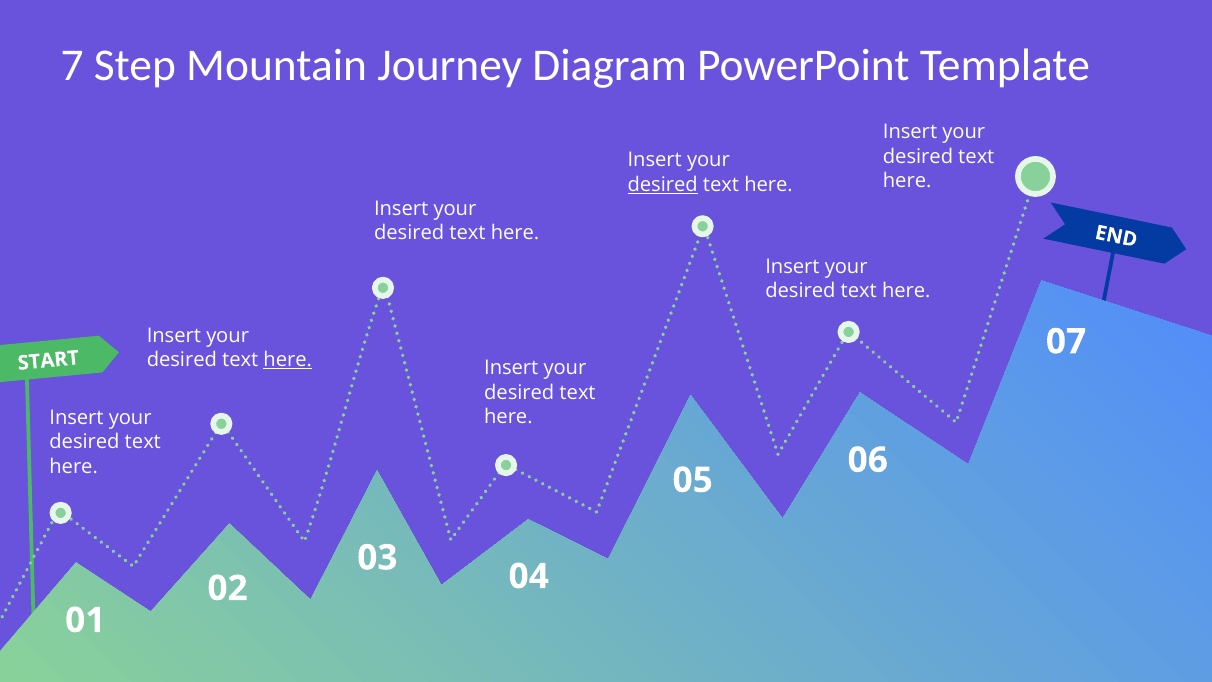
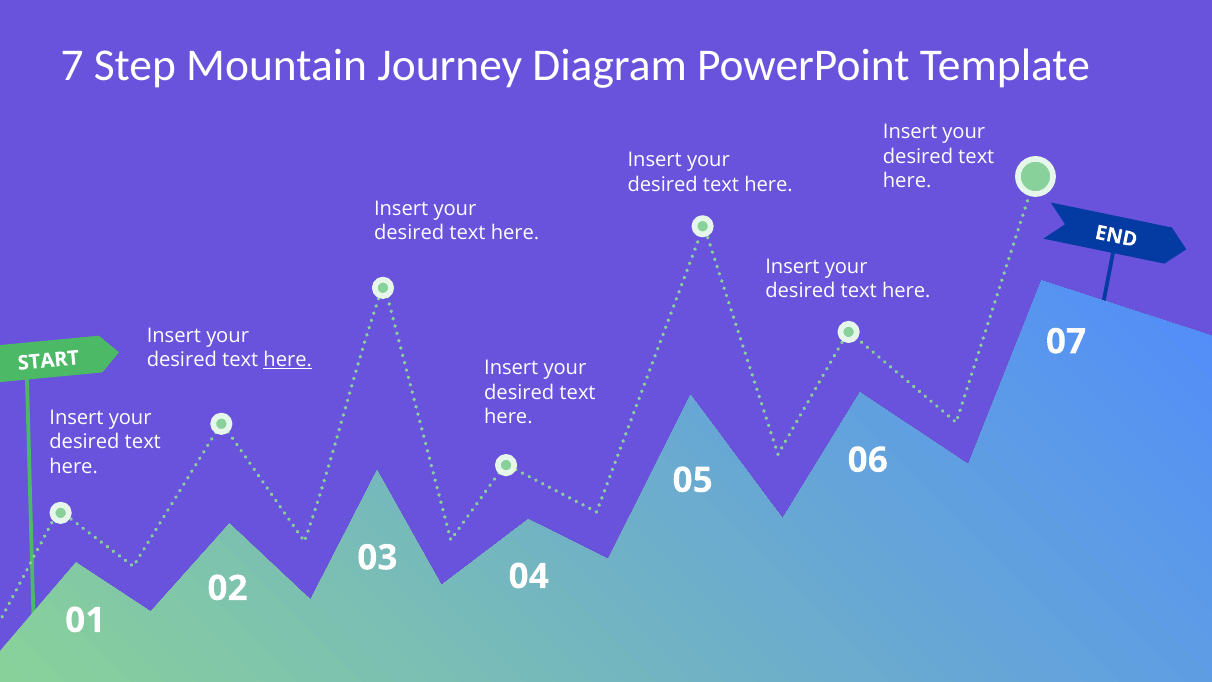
desired at (663, 184) underline: present -> none
